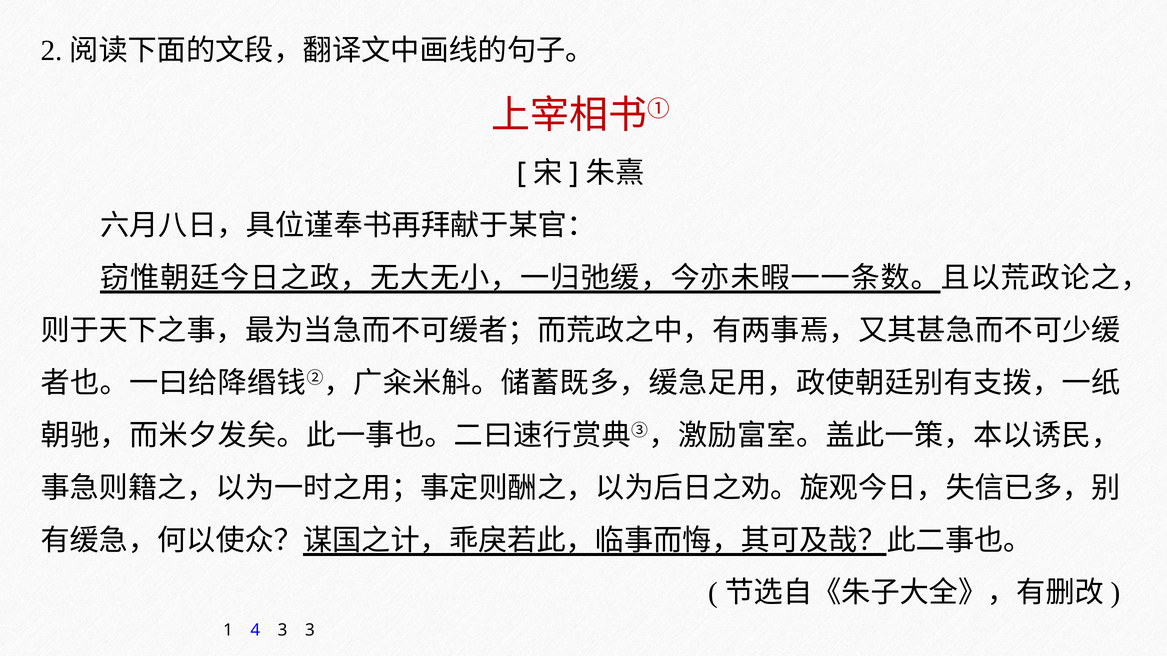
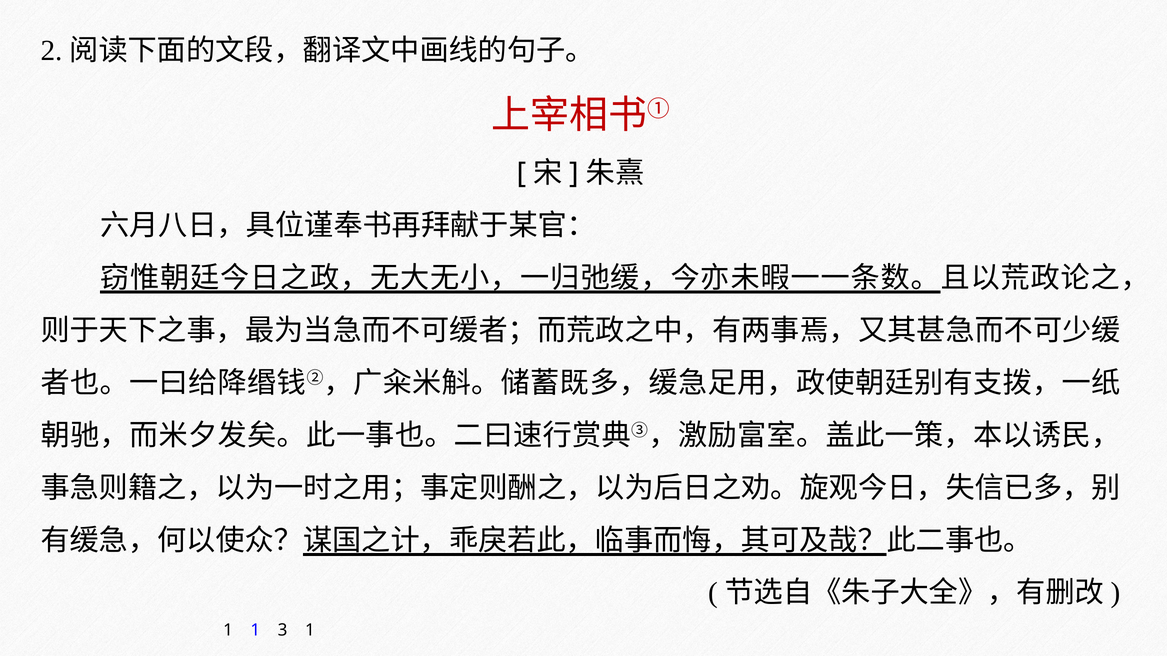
1 4: 4 -> 1
3 3: 3 -> 1
